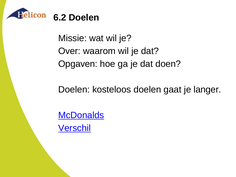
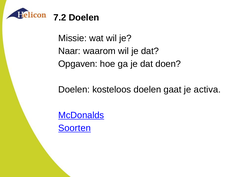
6.2: 6.2 -> 7.2
Over: Over -> Naar
langer: langer -> activa
Verschil: Verschil -> Soorten
